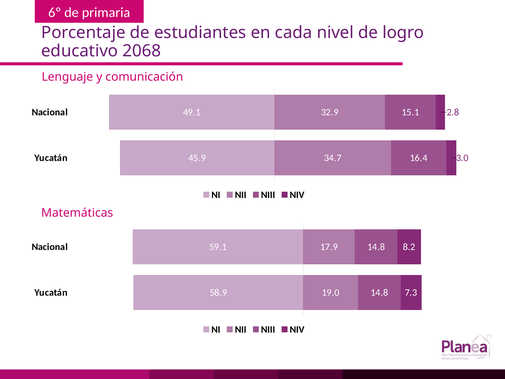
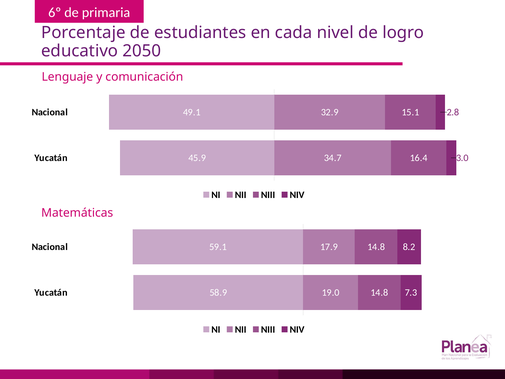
2068: 2068 -> 2050
